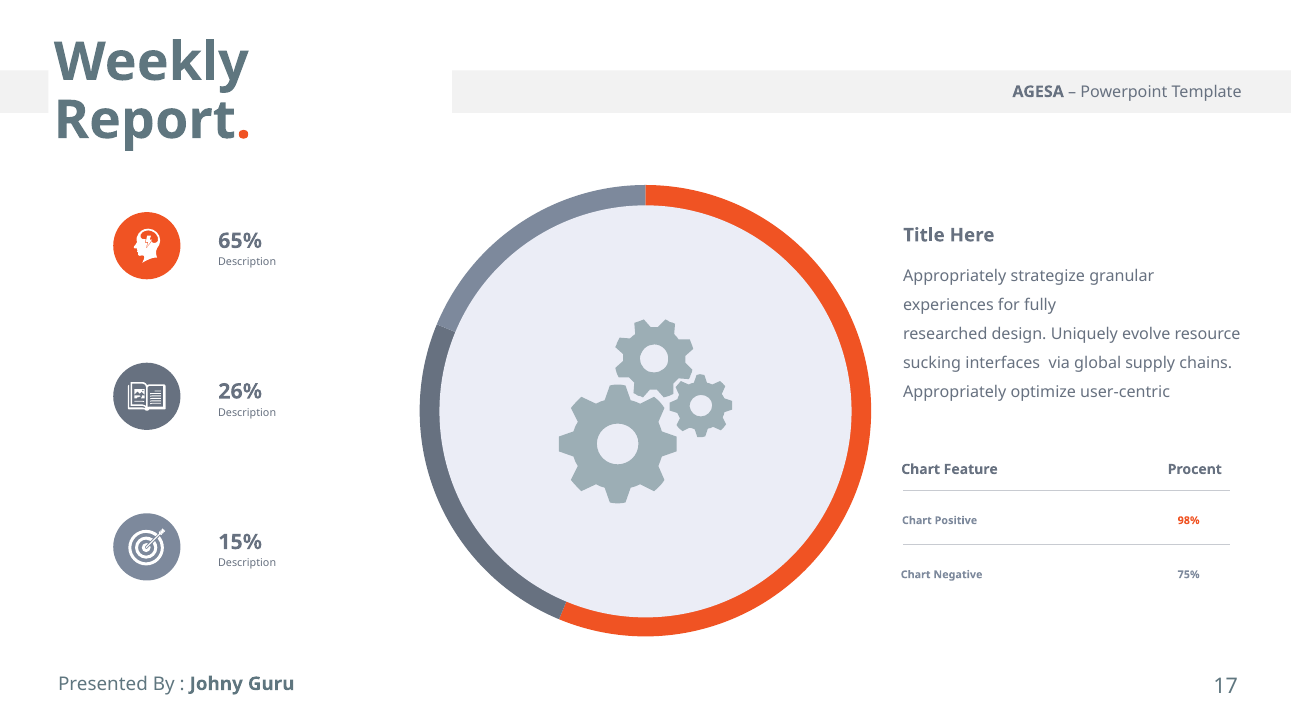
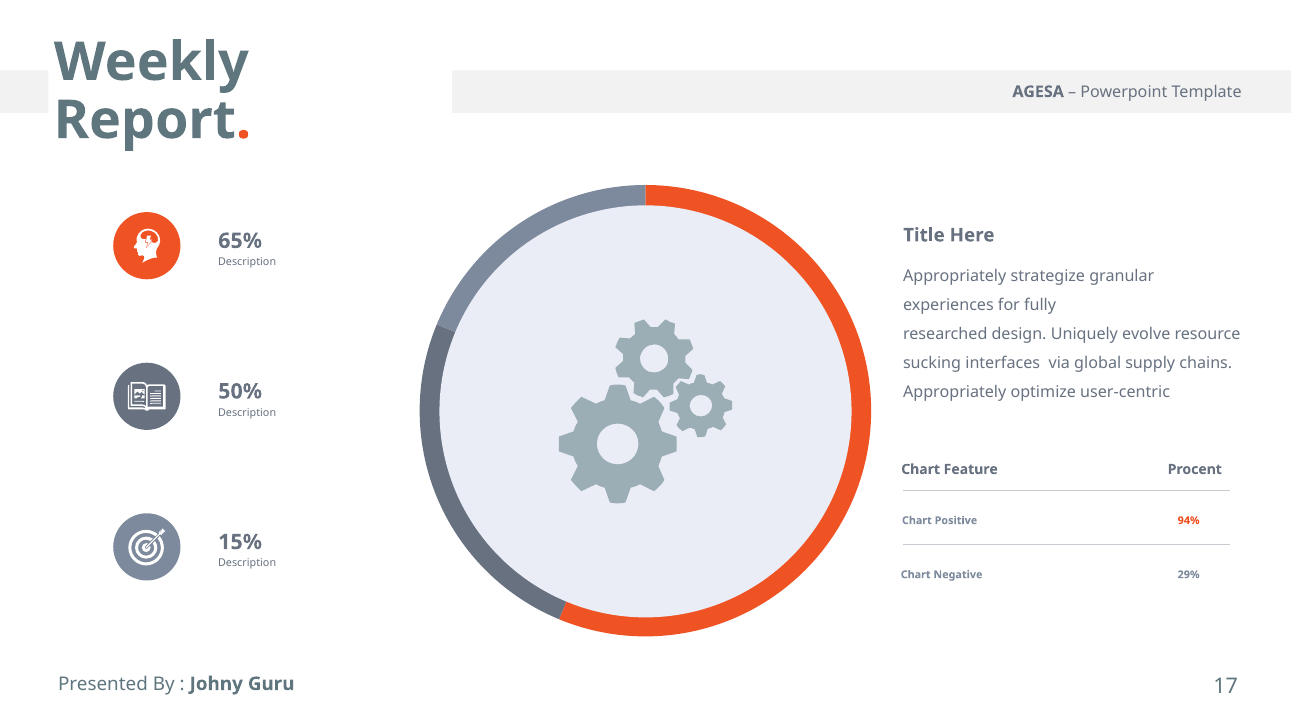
26%: 26% -> 50%
98%: 98% -> 94%
75%: 75% -> 29%
